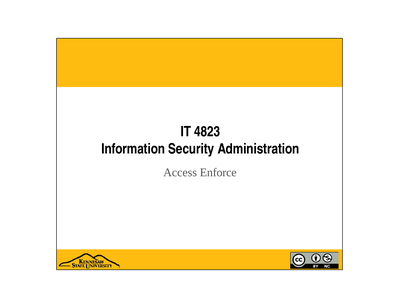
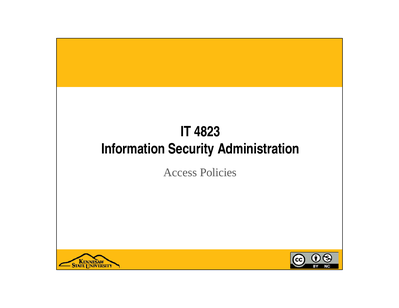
Enforce: Enforce -> Policies
